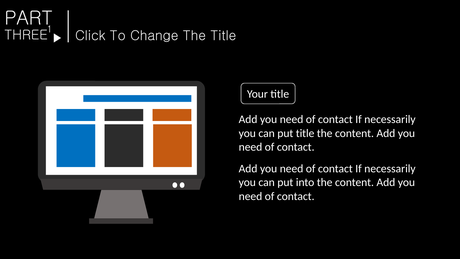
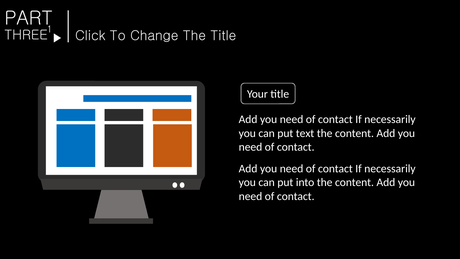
put title: title -> text
